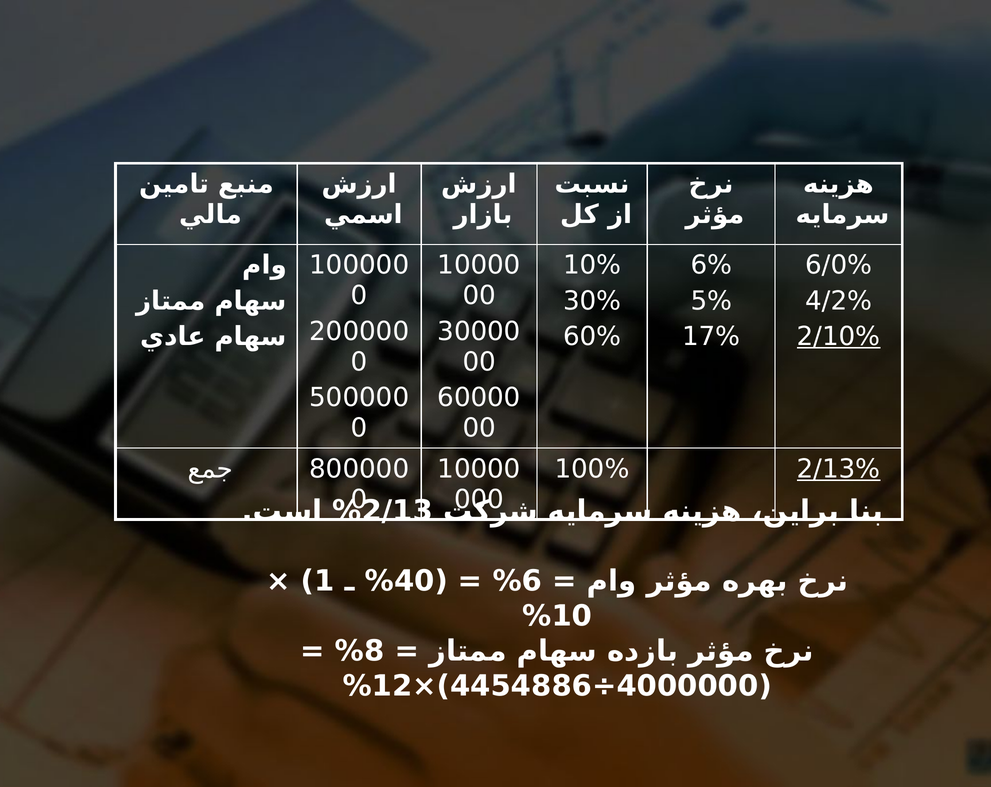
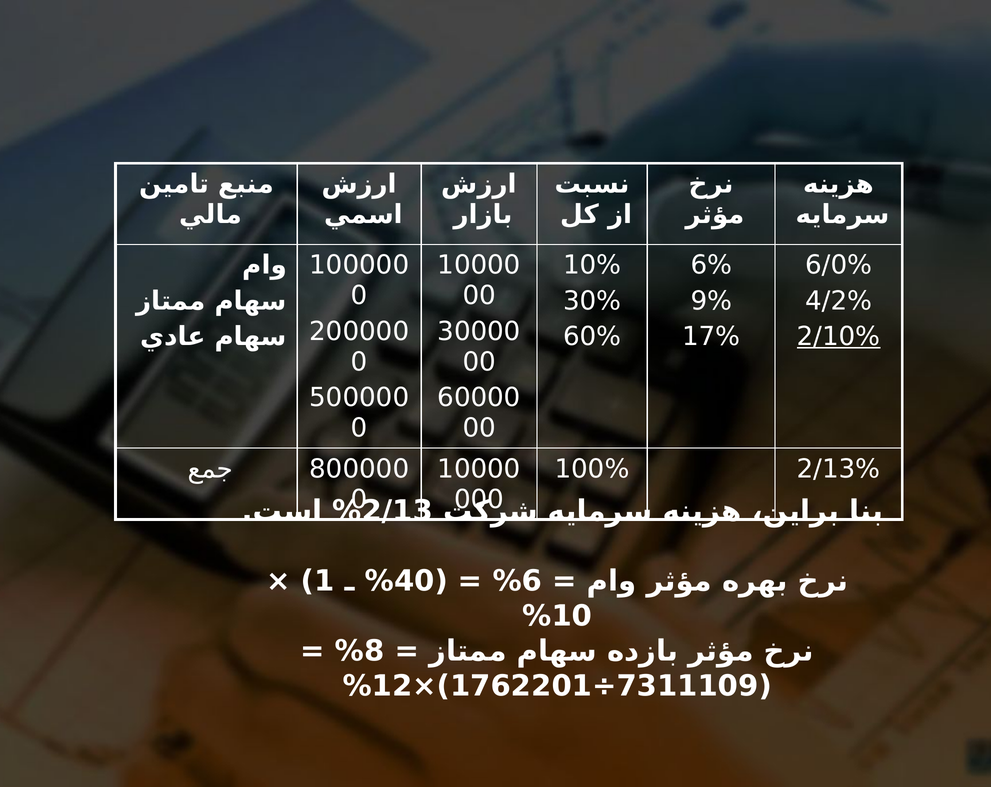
5%: 5% -> 9%
2/13% underline: present -> none
4454886: 4454886 -> 1762201
4000000: 4000000 -> 7311109
